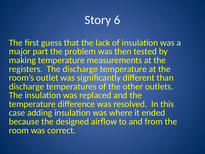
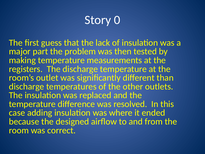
6: 6 -> 0
